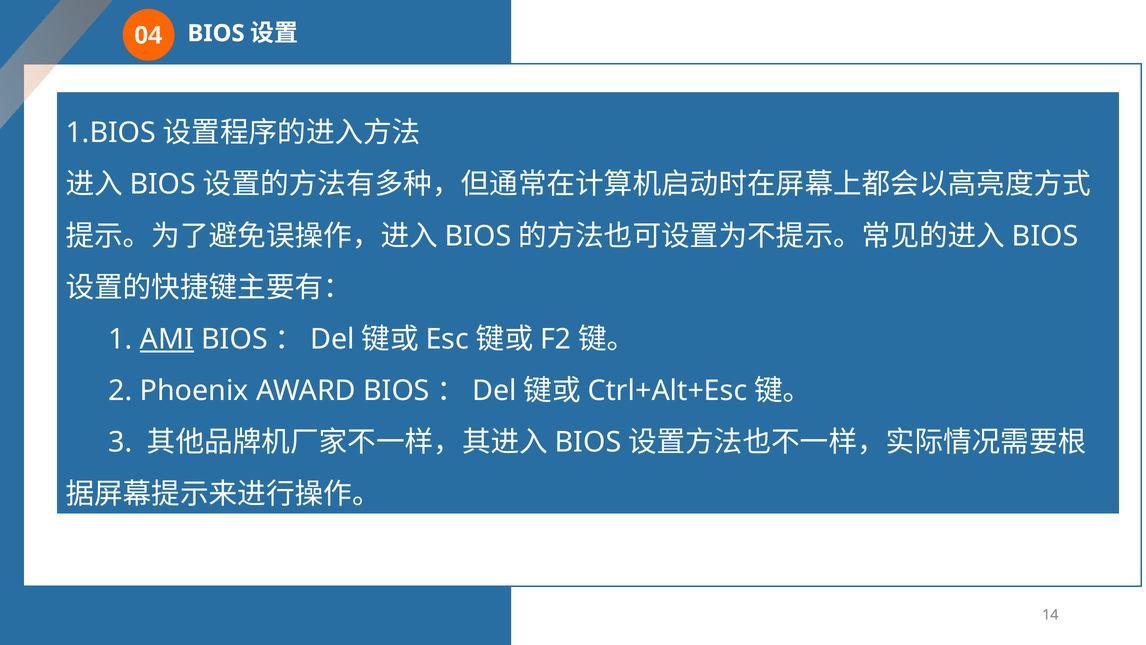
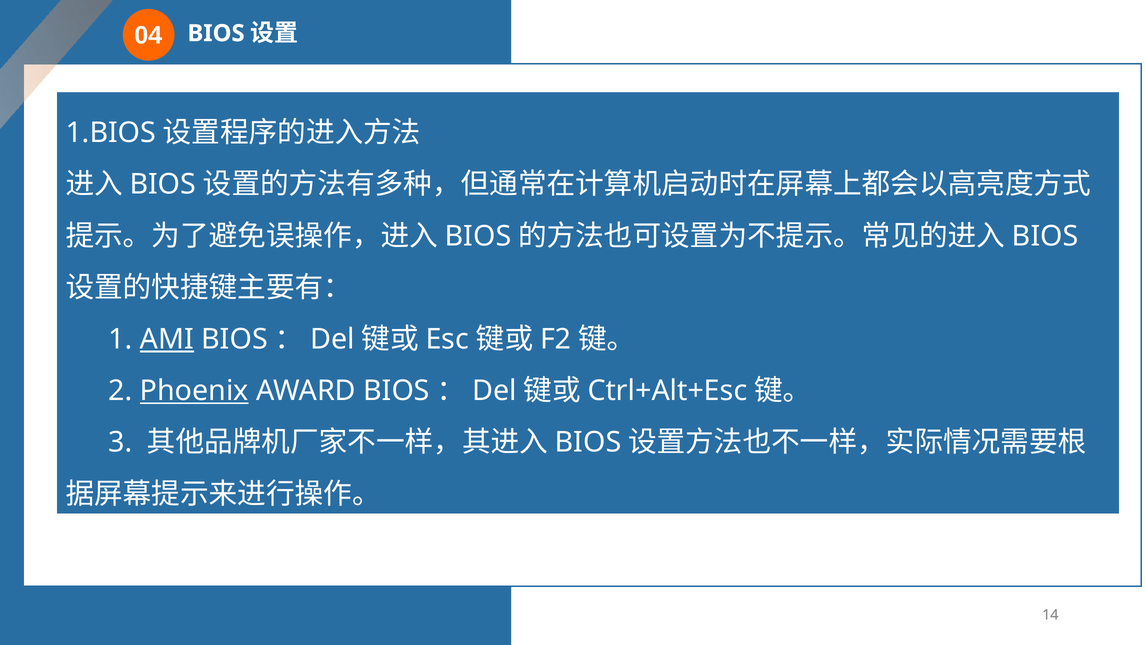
Phoenix underline: none -> present
